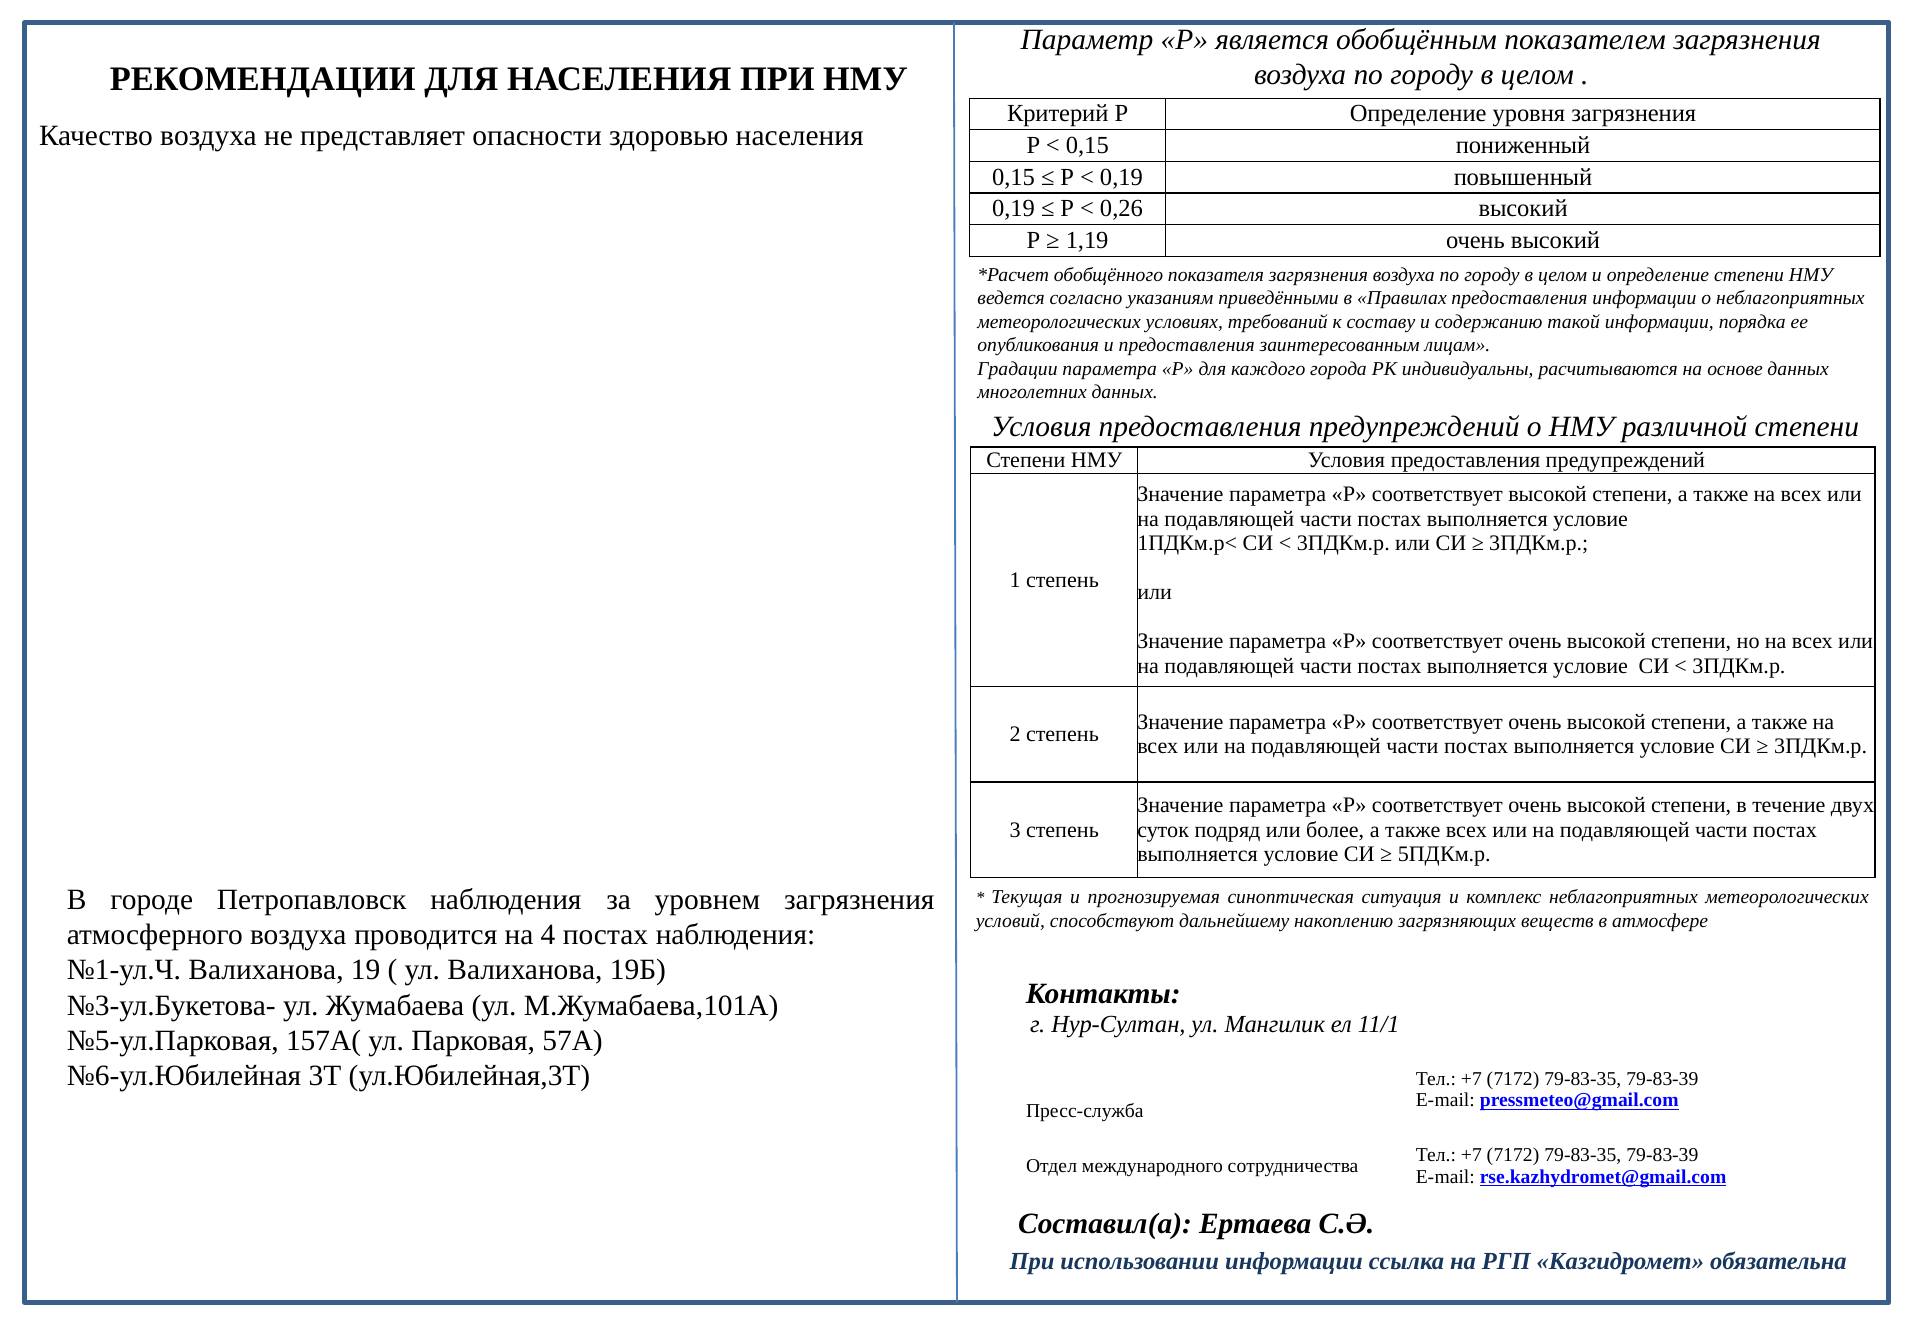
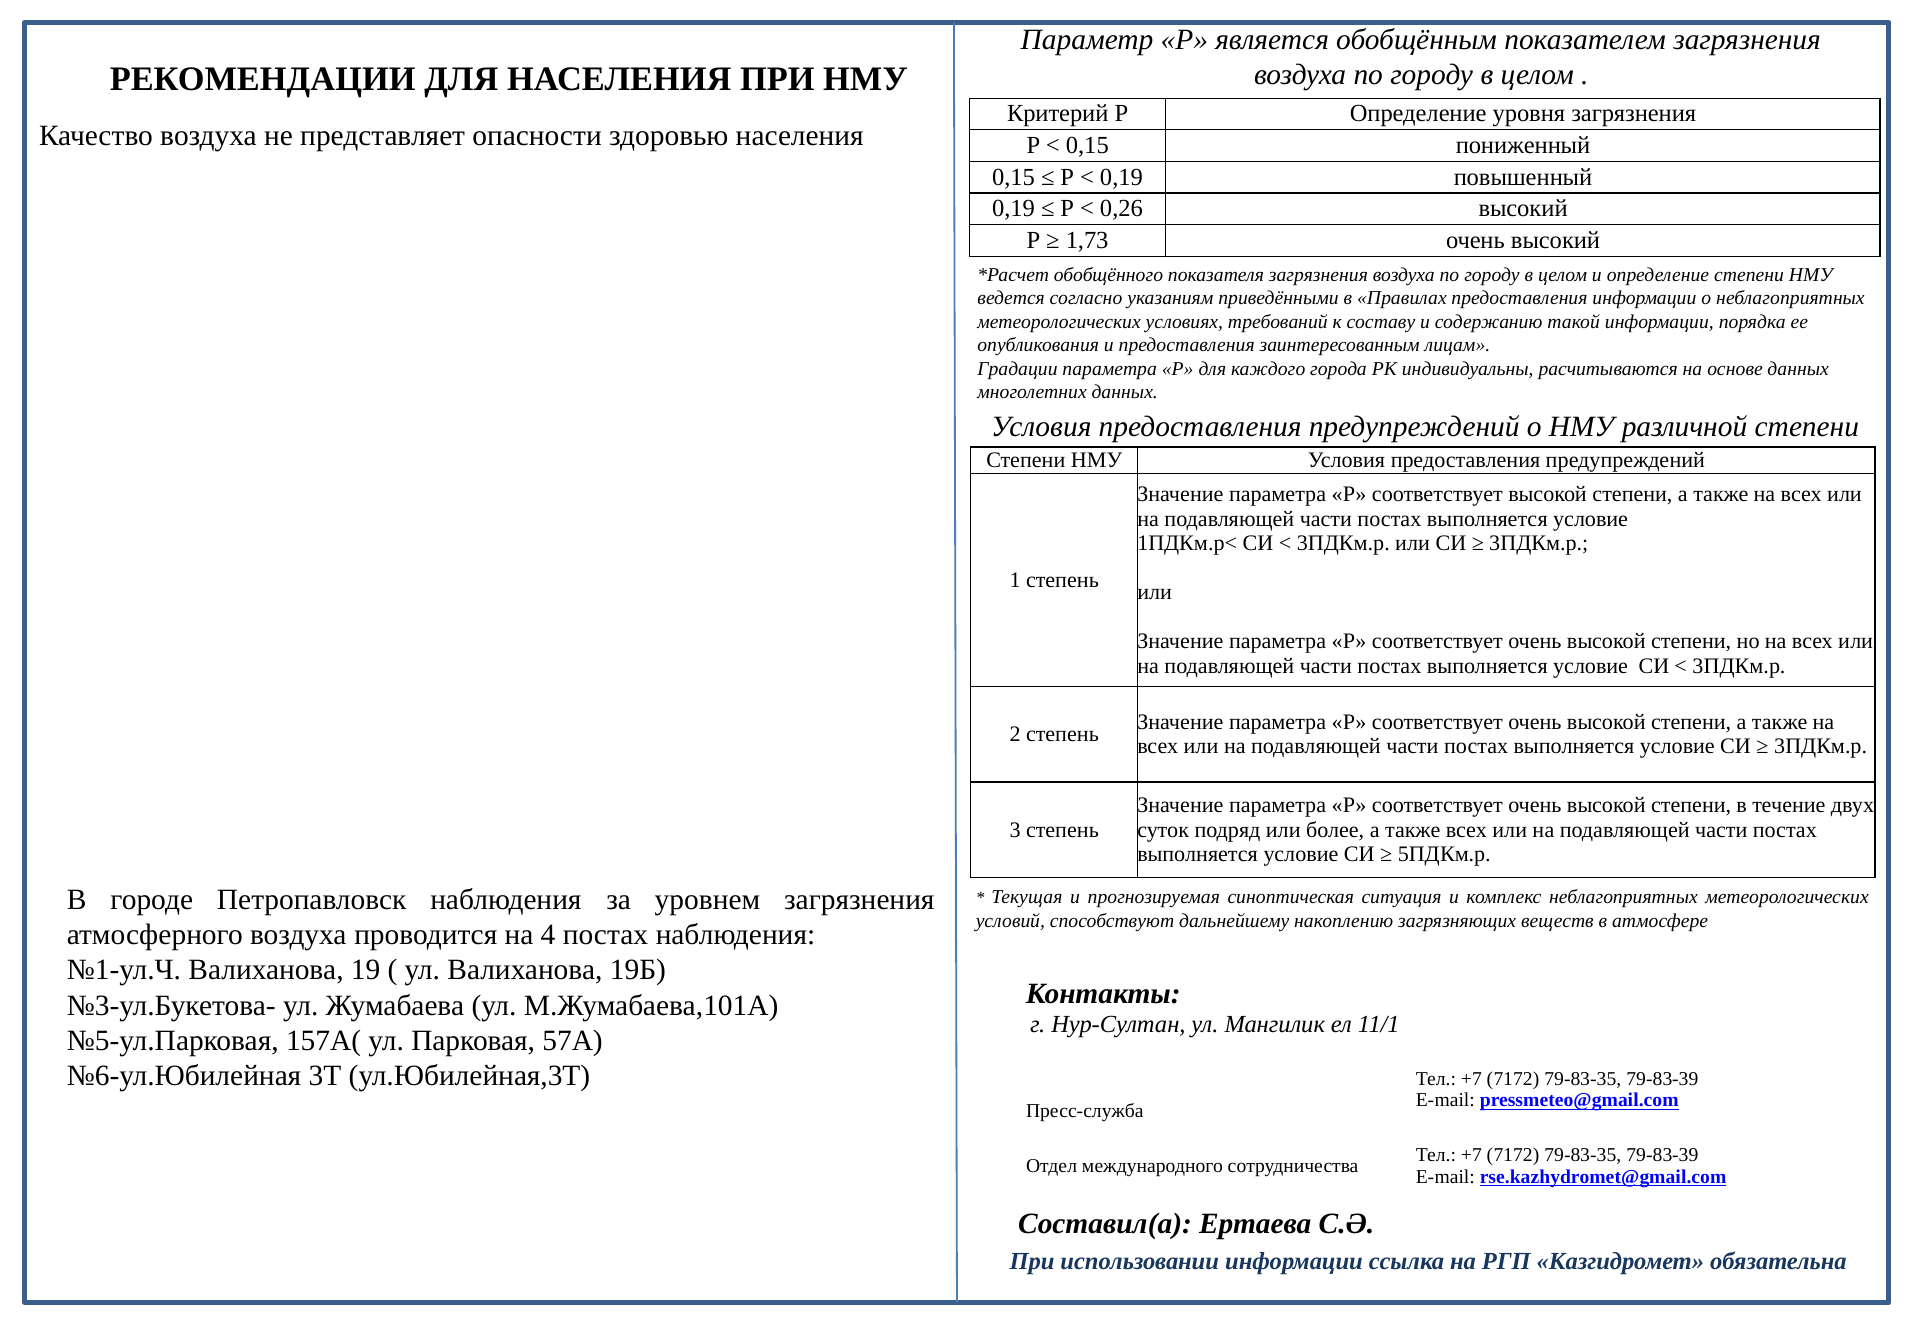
1,19: 1,19 -> 1,73
